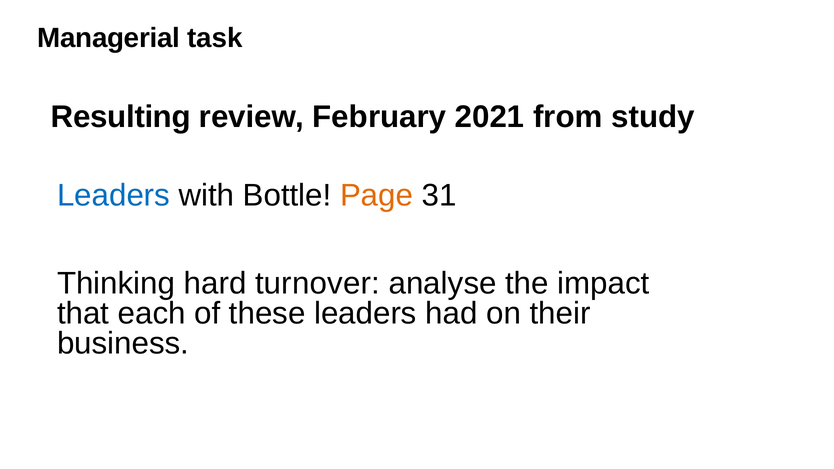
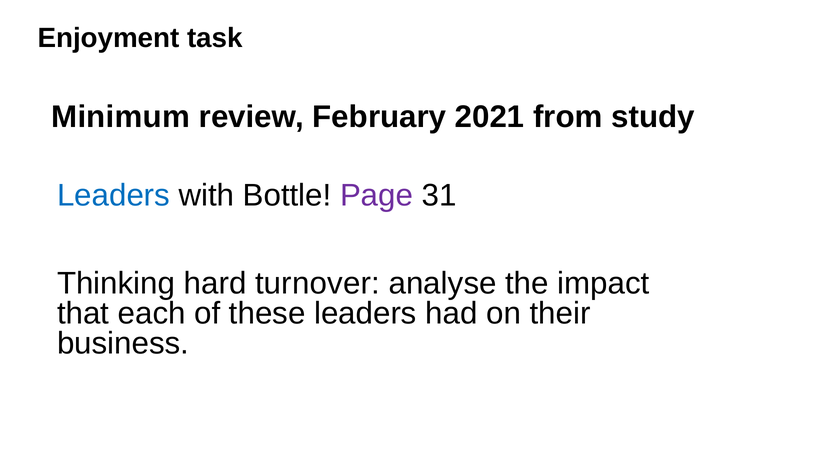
Managerial: Managerial -> Enjoyment
Resulting: Resulting -> Minimum
Page colour: orange -> purple
